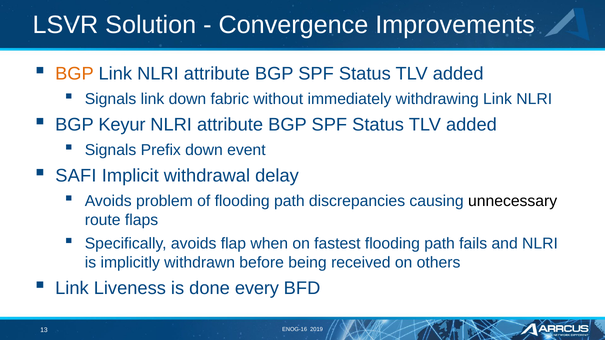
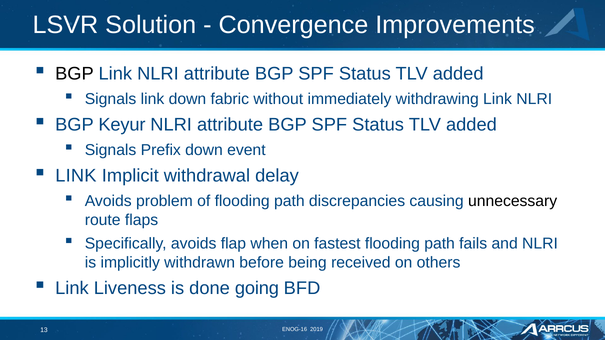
BGP at (74, 74) colour: orange -> black
SAFI at (76, 176): SAFI -> LINK
every: every -> going
